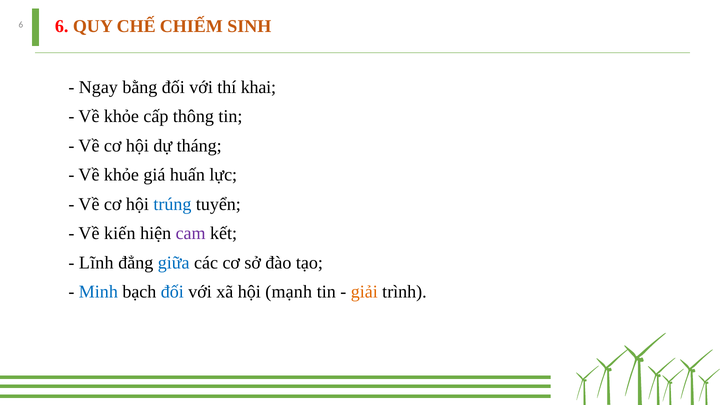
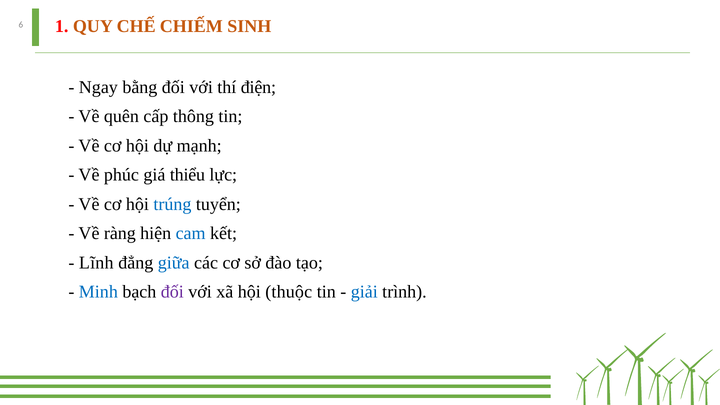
6 6: 6 -> 1
khai: khai -> điện
khỏe at (121, 116): khỏe -> quên
tháng: tháng -> mạnh
khỏe at (121, 175): khỏe -> phúc
huấn: huấn -> thiểu
kiến: kiến -> ràng
cam colour: purple -> blue
đối at (172, 292) colour: blue -> purple
mạnh: mạnh -> thuộc
giải colour: orange -> blue
